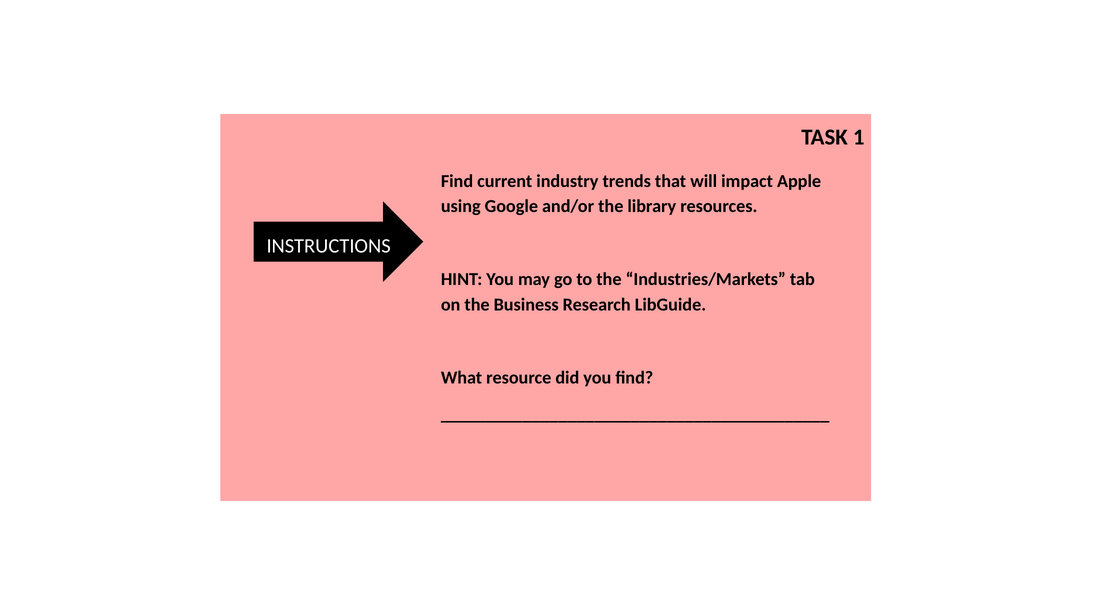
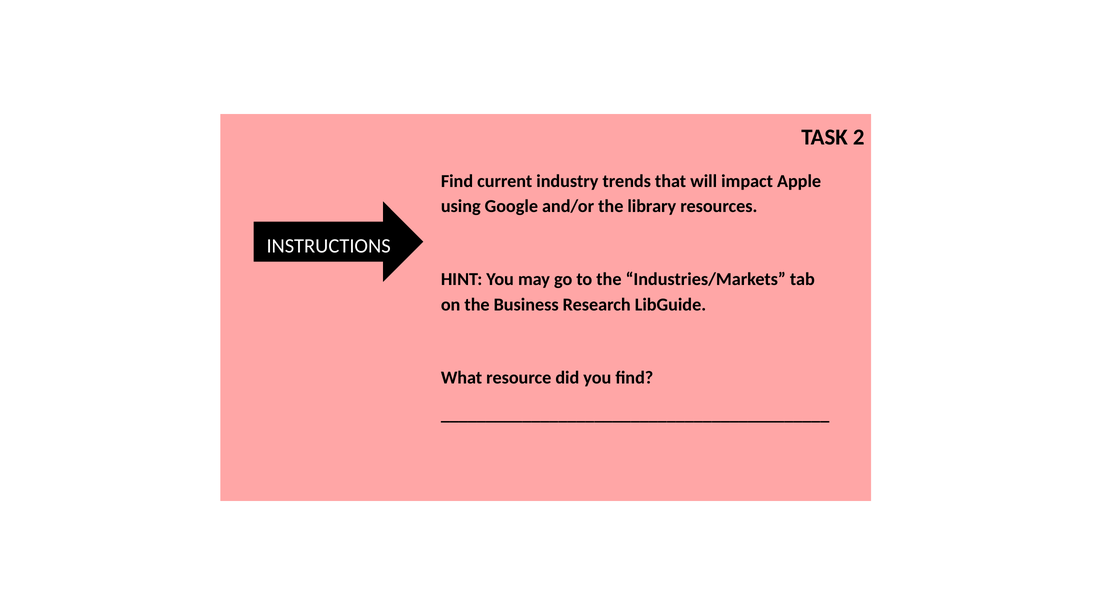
1: 1 -> 2
